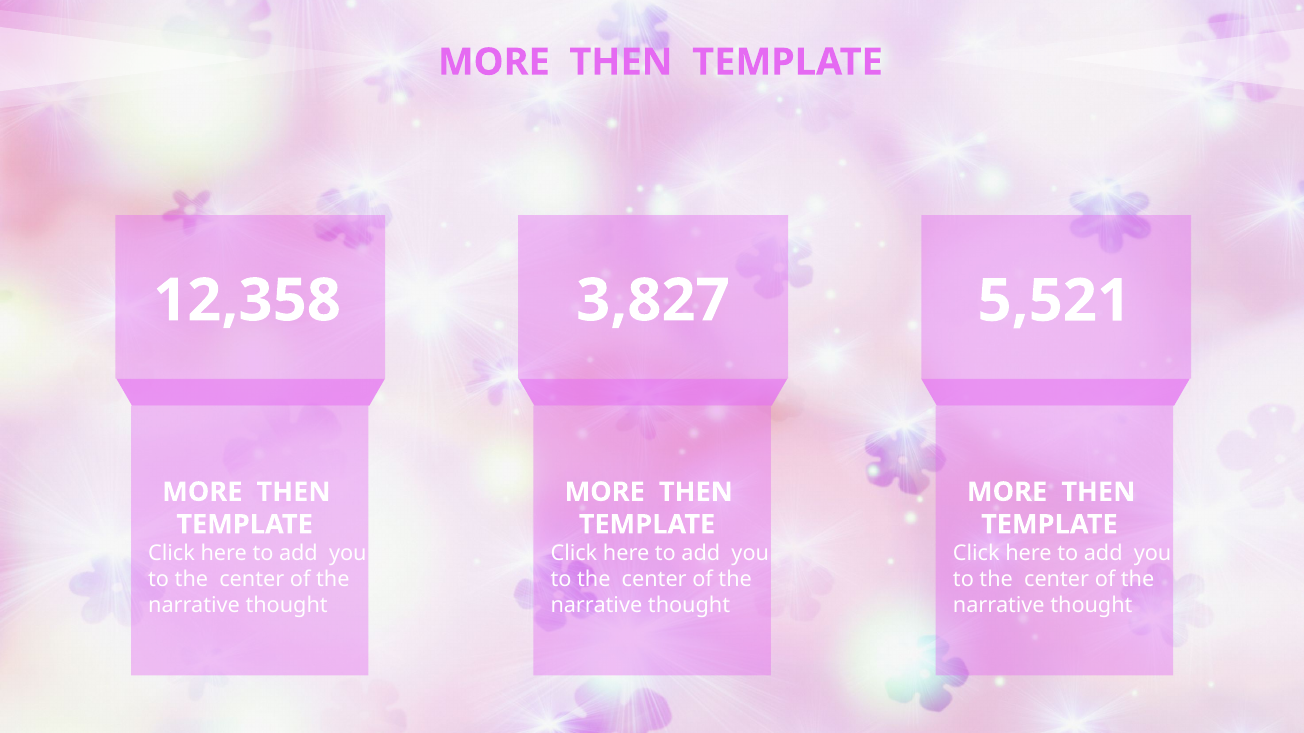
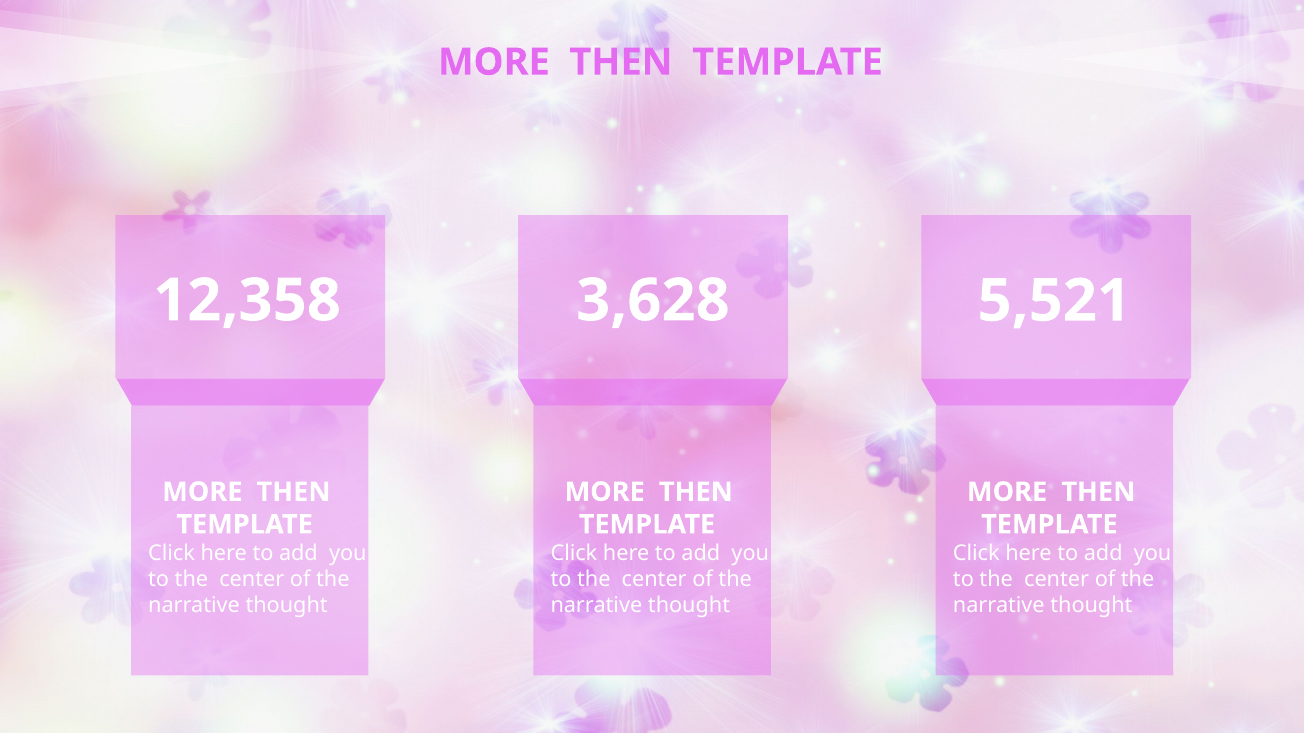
3,827: 3,827 -> 3,628
